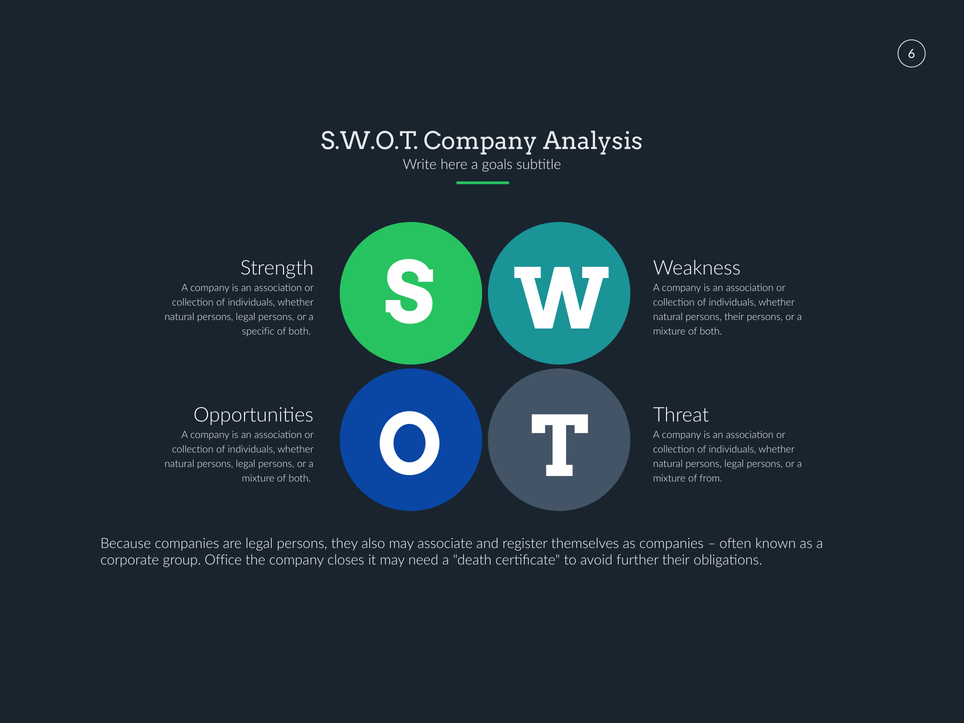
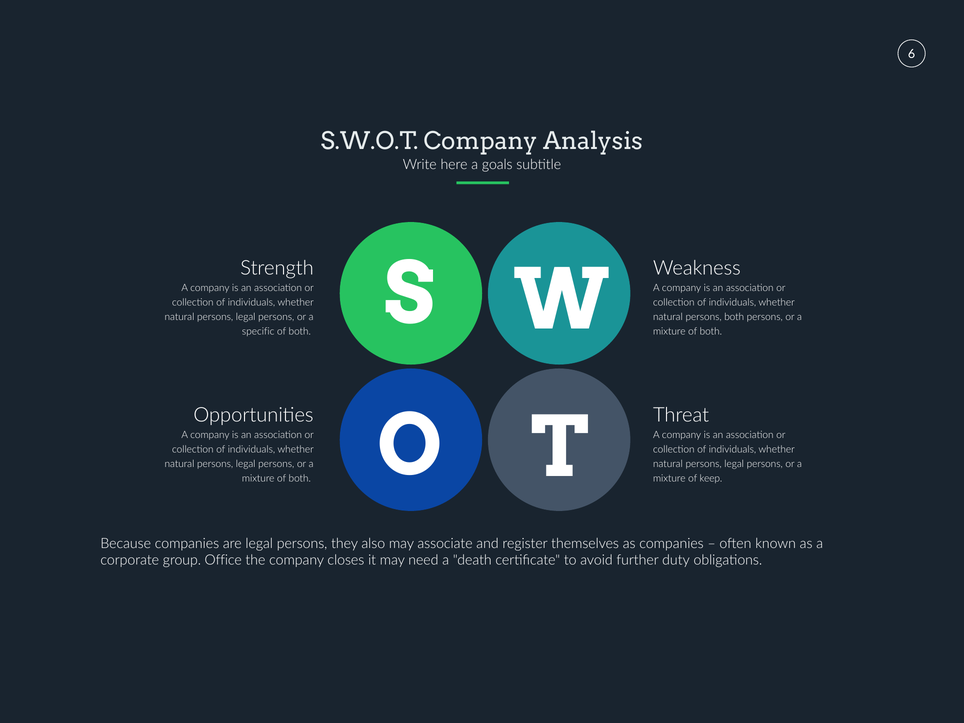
persons their: their -> both
from: from -> keep
further their: their -> duty
